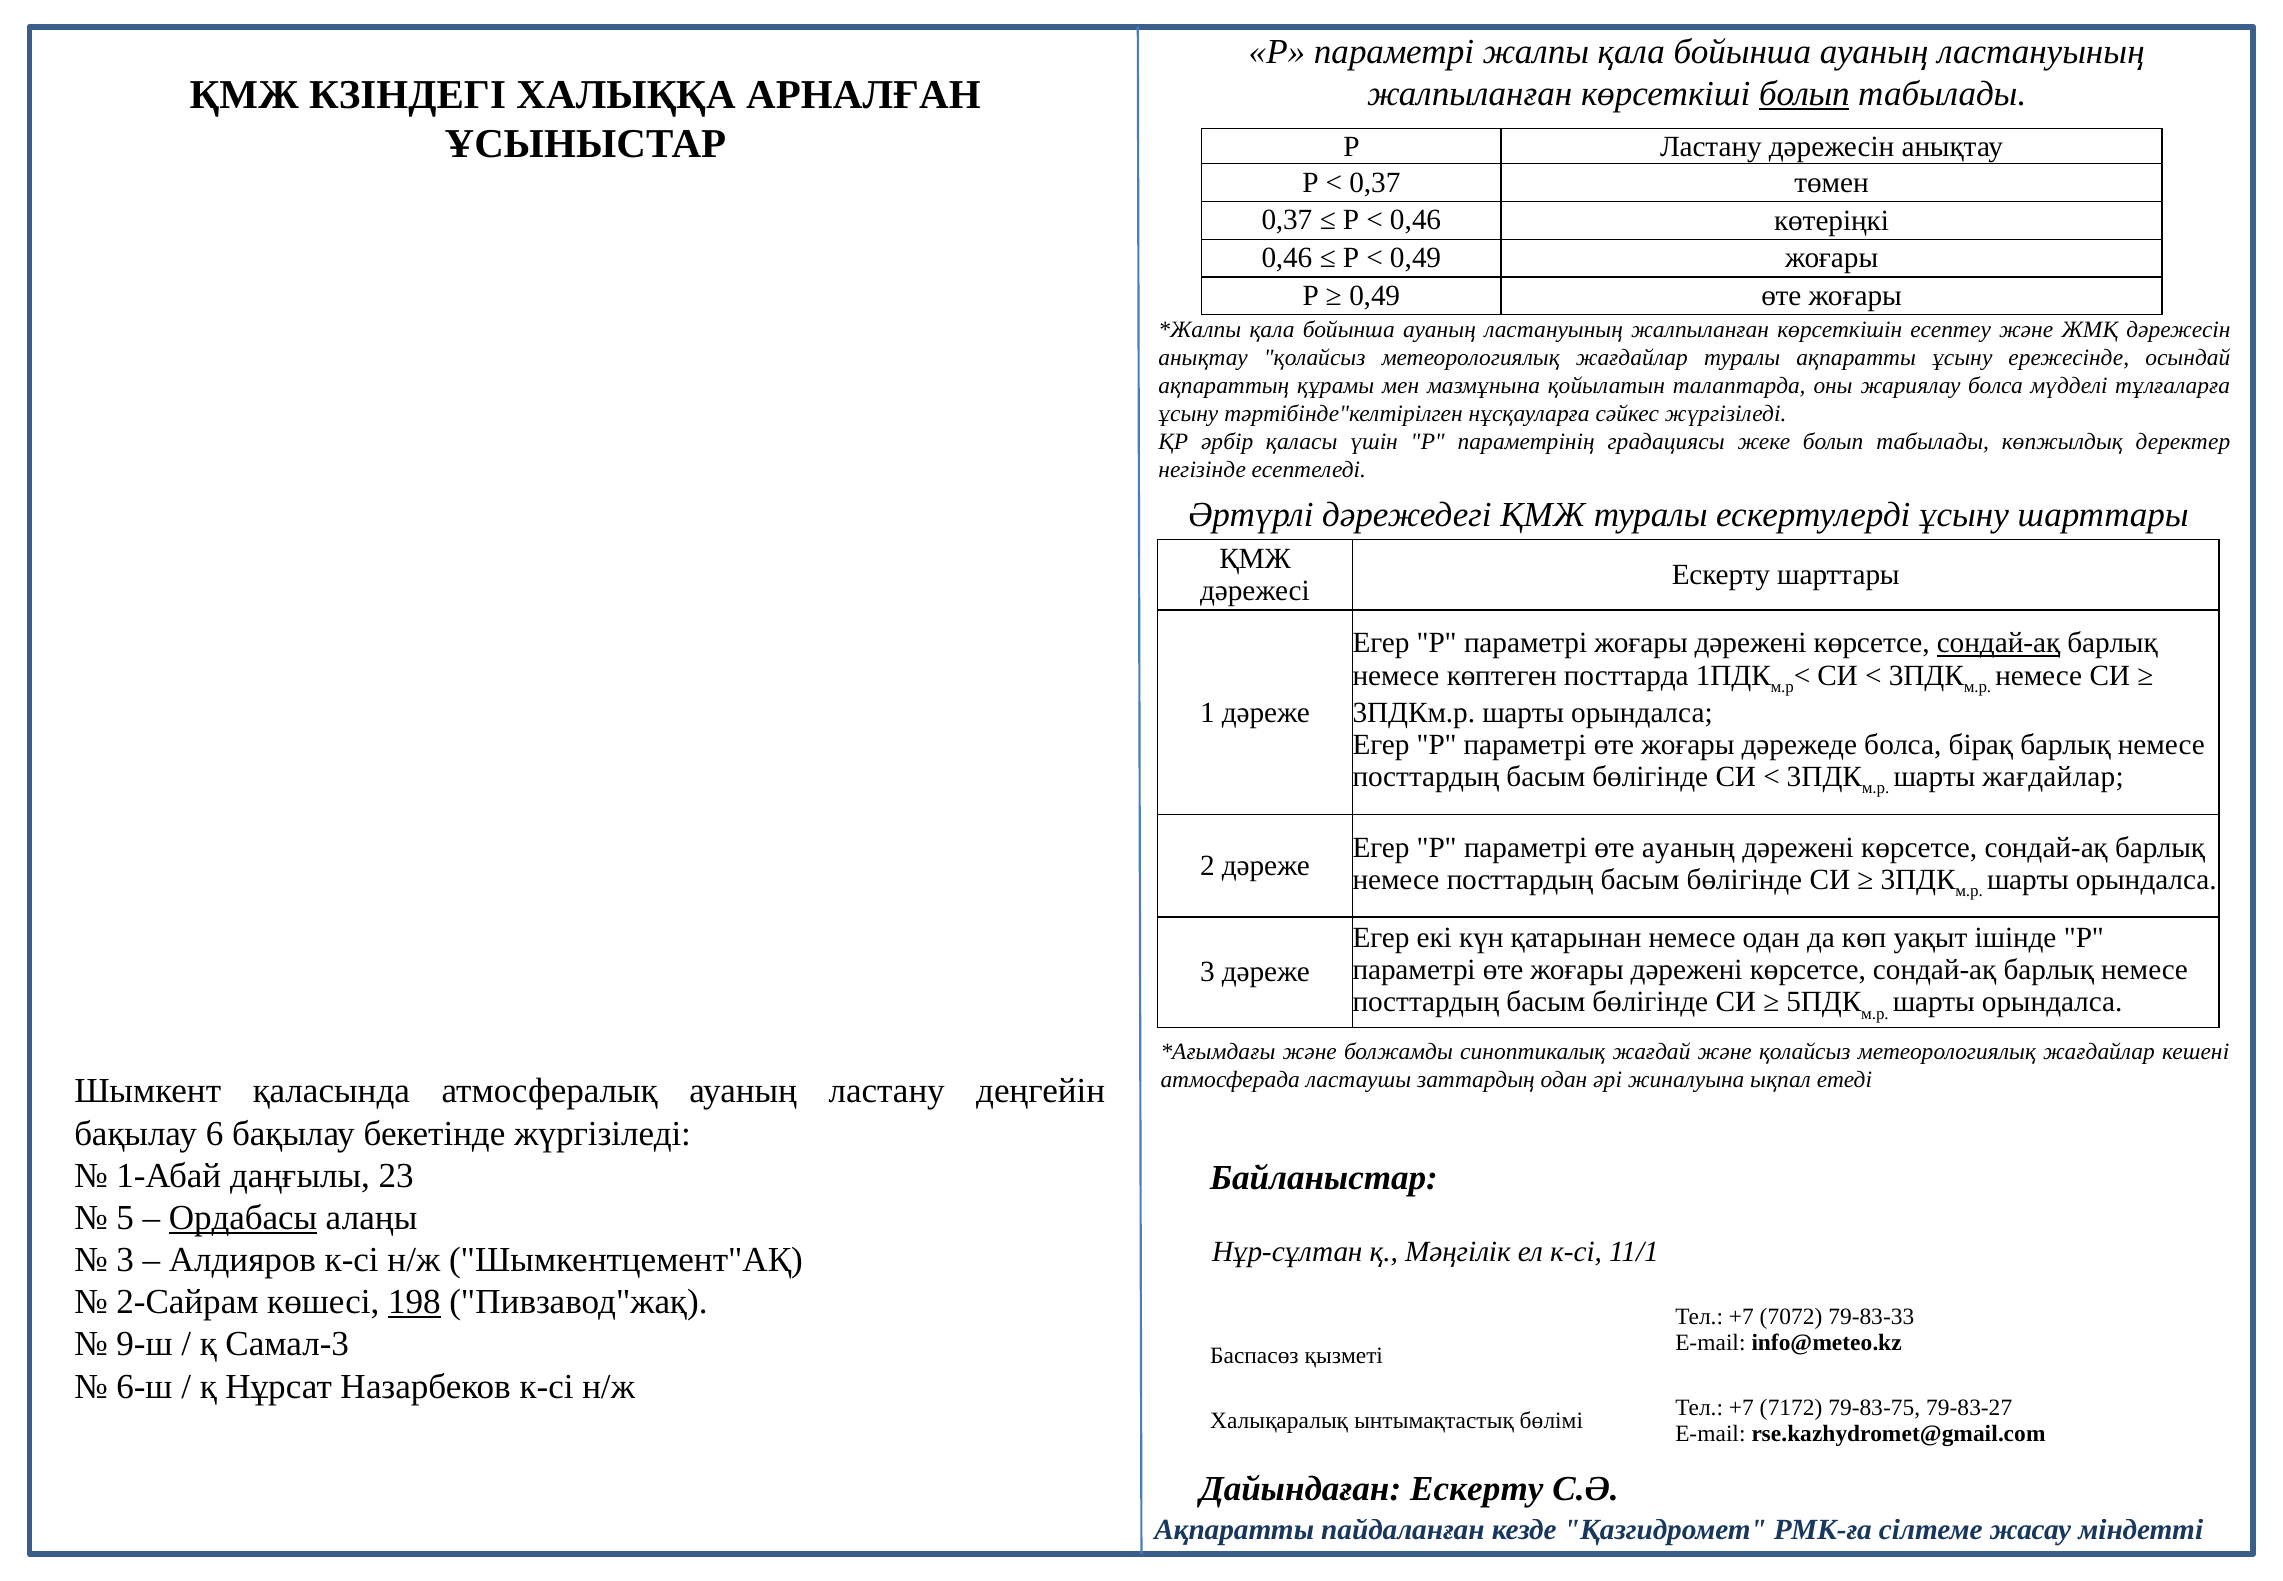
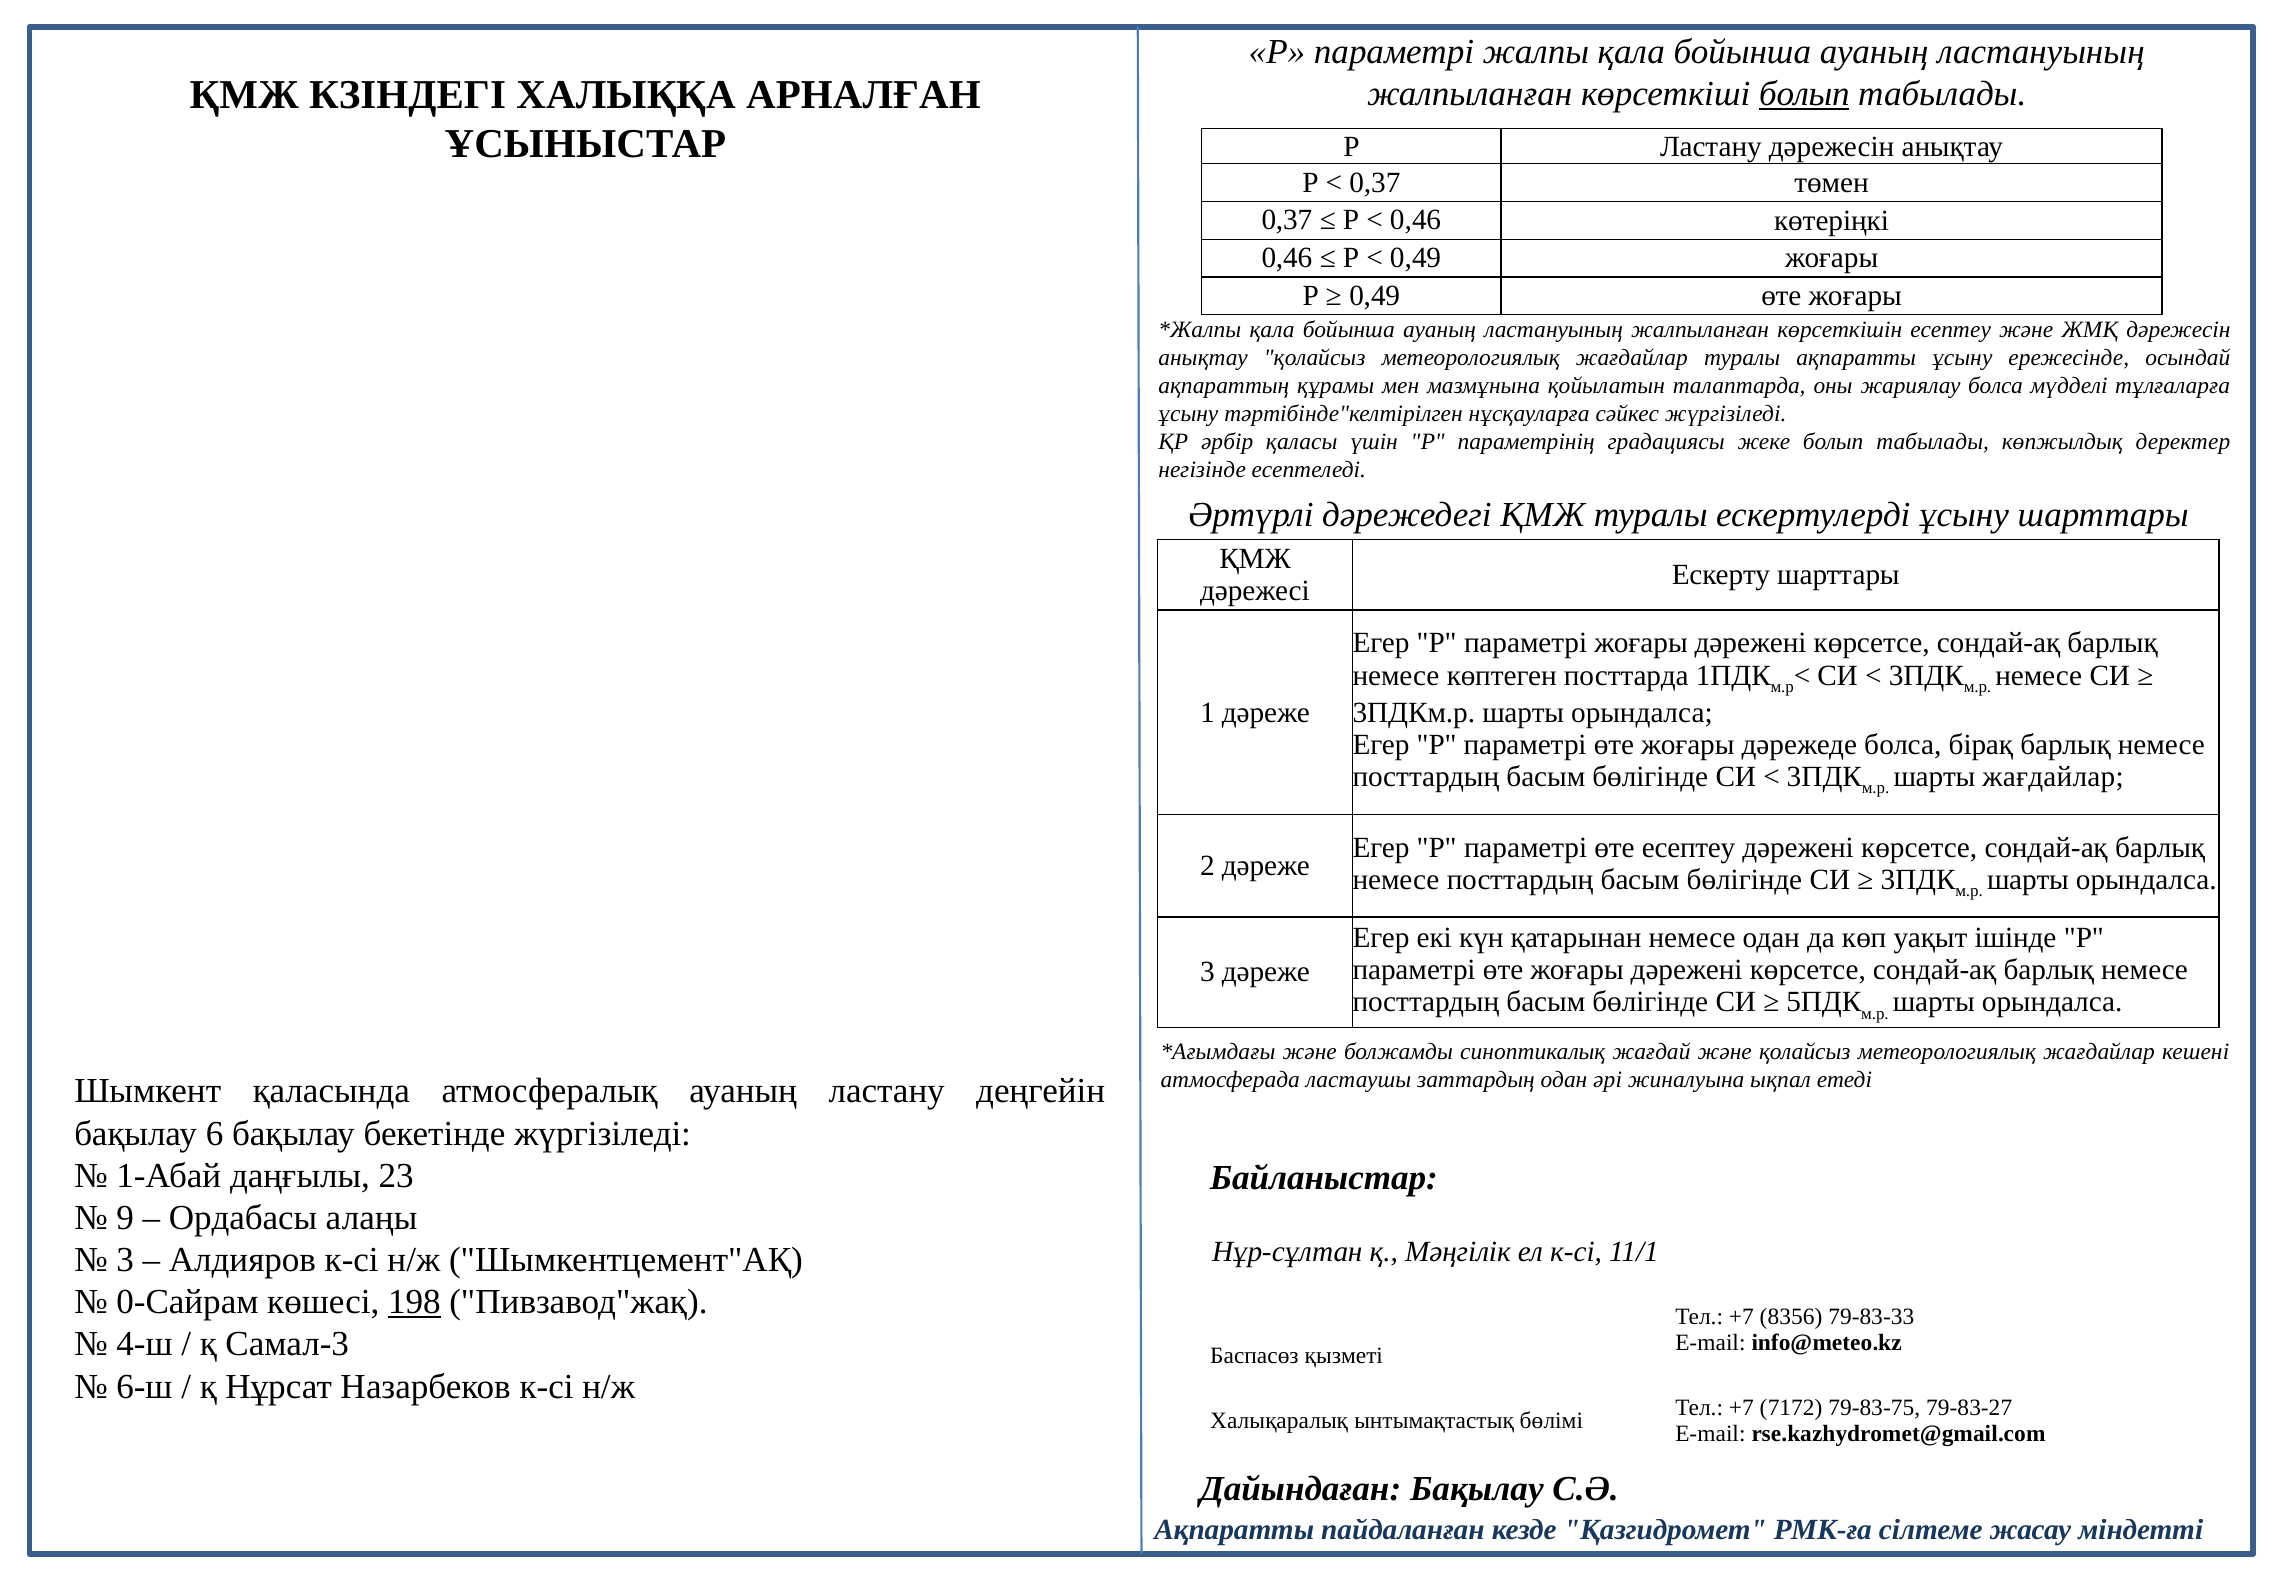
сондай-ақ at (1999, 643) underline: present -> none
өте ауаның: ауаның -> есептеу
5: 5 -> 9
Ордабасы underline: present -> none
2-Сайрам: 2-Сайрам -> 0-Сайрам
7072: 7072 -> 8356
9-ш: 9-ш -> 4-ш
Дайындаған Ескерту: Ескерту -> Бақылау
